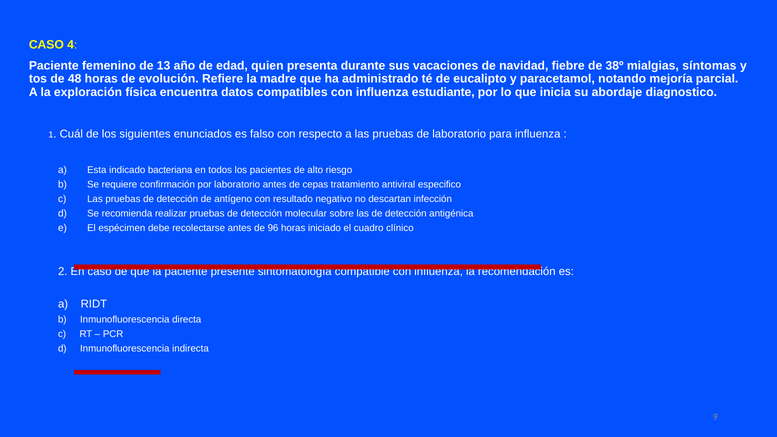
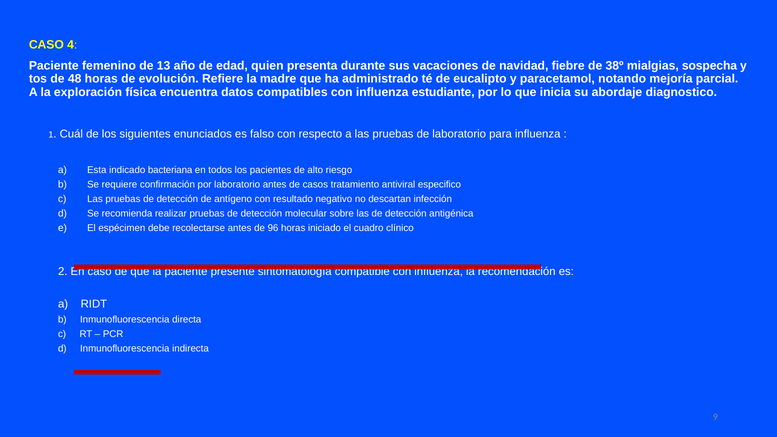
síntomas: síntomas -> sospecha
cepas: cepas -> casos
